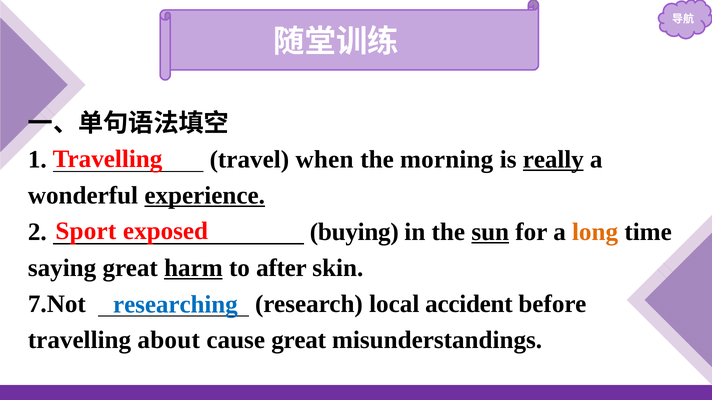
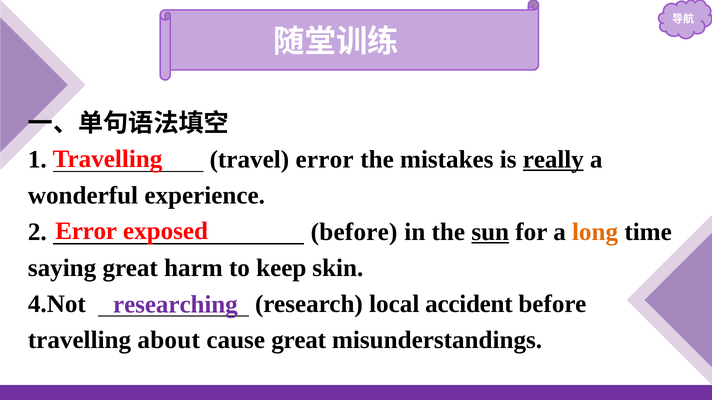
travel when: when -> error
morning: morning -> mistakes
experience underline: present -> none
Sport at (86, 231): Sport -> Error
2 buying: buying -> before
harm underline: present -> none
after: after -> keep
7.Not: 7.Not -> 4.Not
researching colour: blue -> purple
